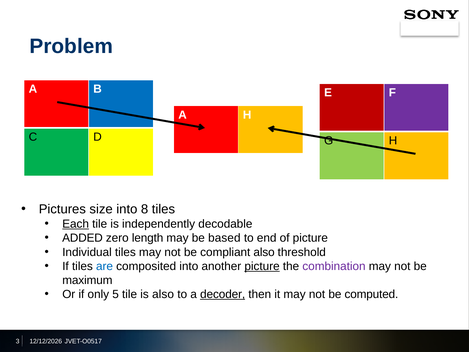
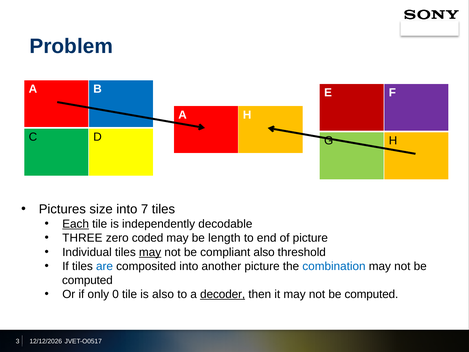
8: 8 -> 7
ADDED: ADDED -> THREE
length: length -> coded
based: based -> length
may at (150, 252) underline: none -> present
picture at (262, 266) underline: present -> none
combination colour: purple -> blue
maximum at (87, 280): maximum -> computed
5: 5 -> 0
